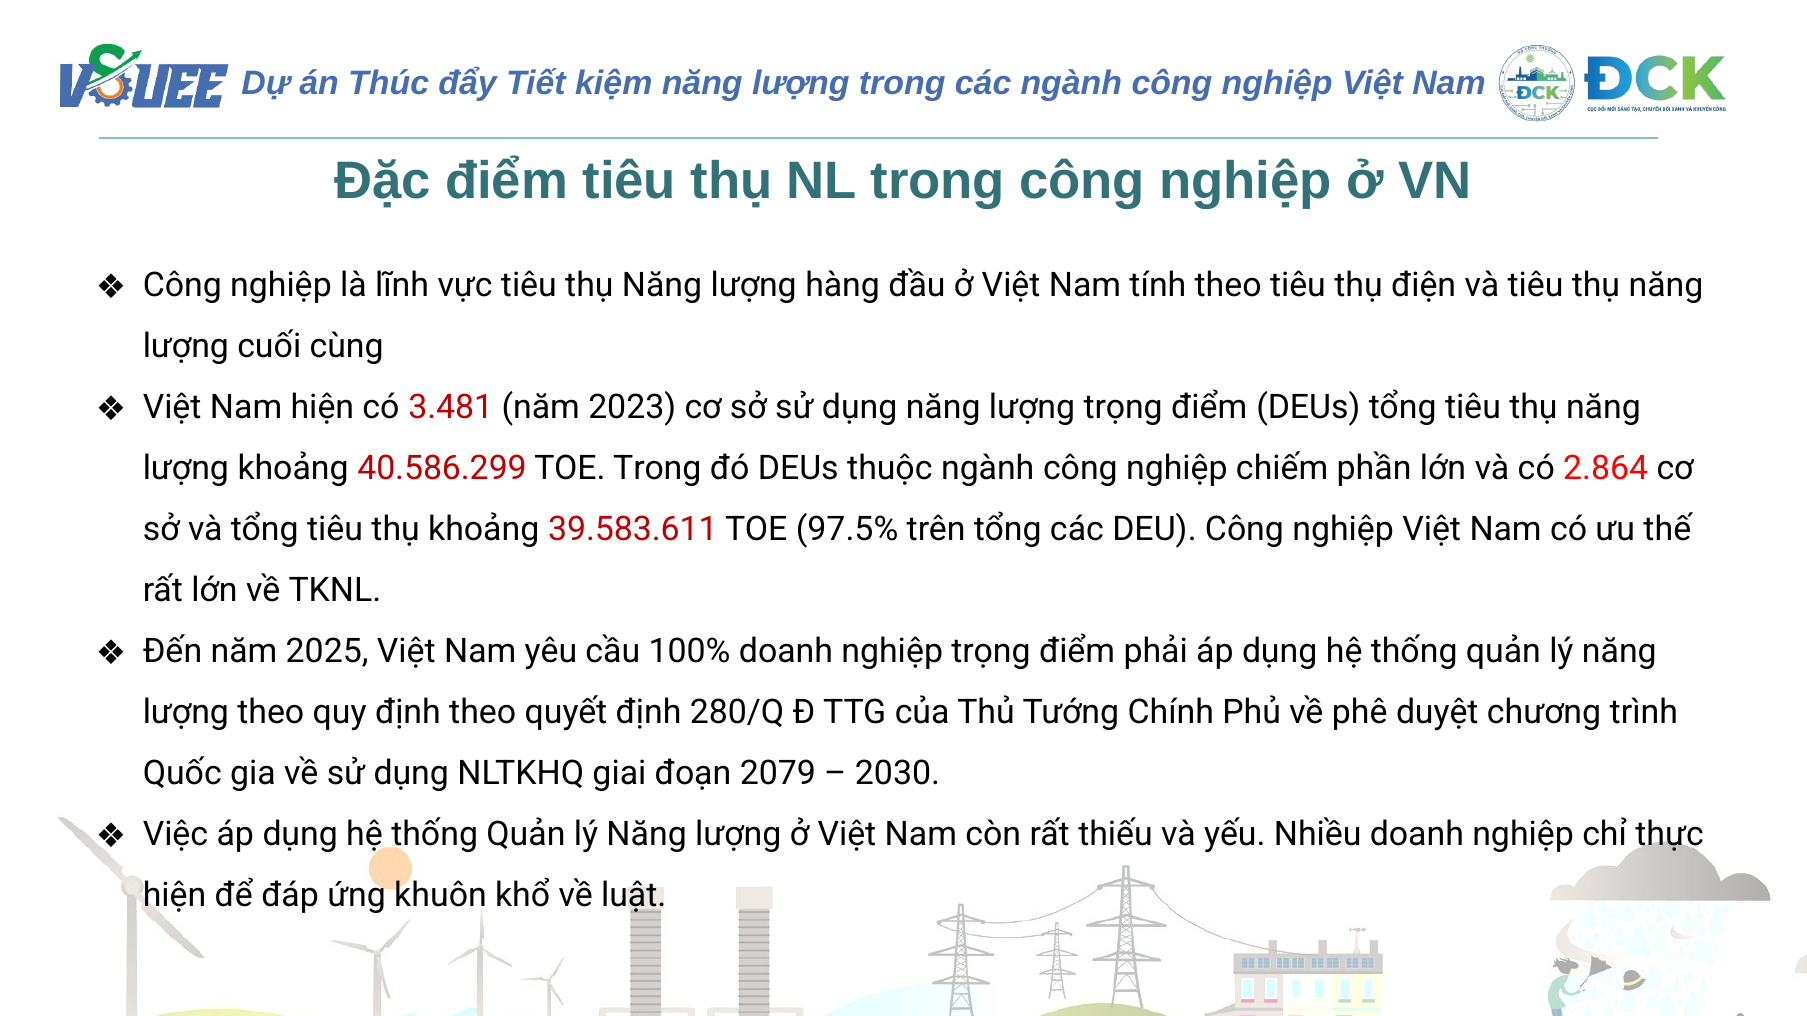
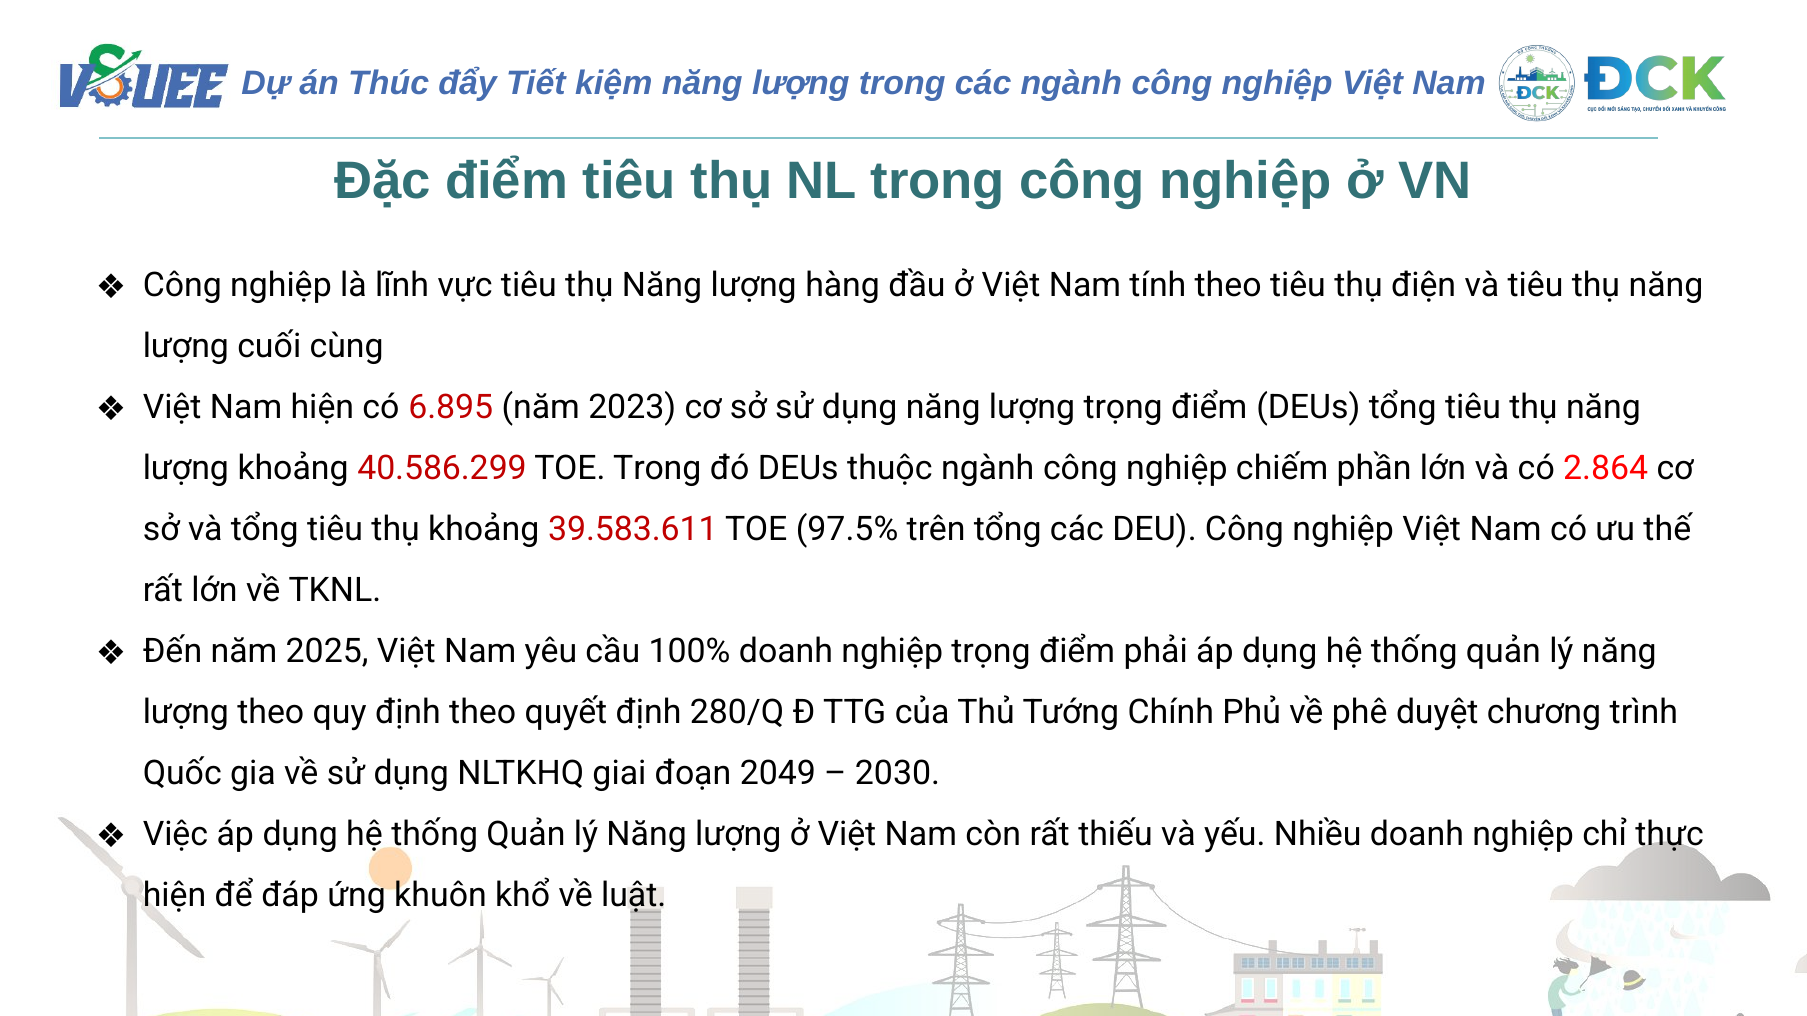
3.481: 3.481 -> 6.895
2079: 2079 -> 2049
